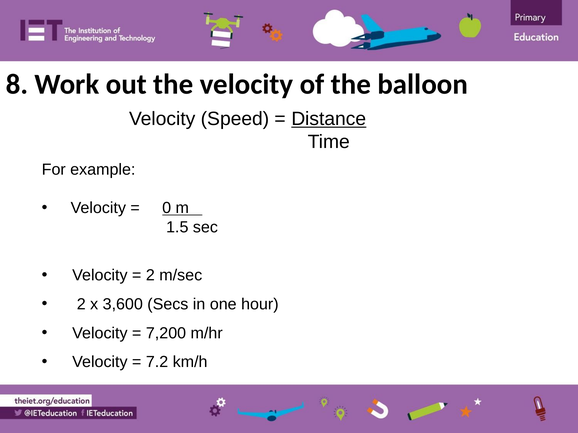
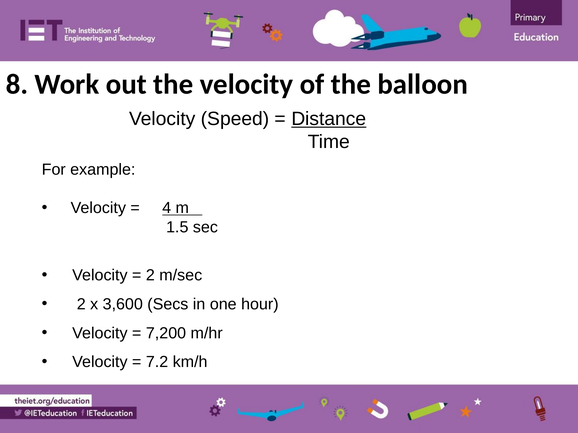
0: 0 -> 4
